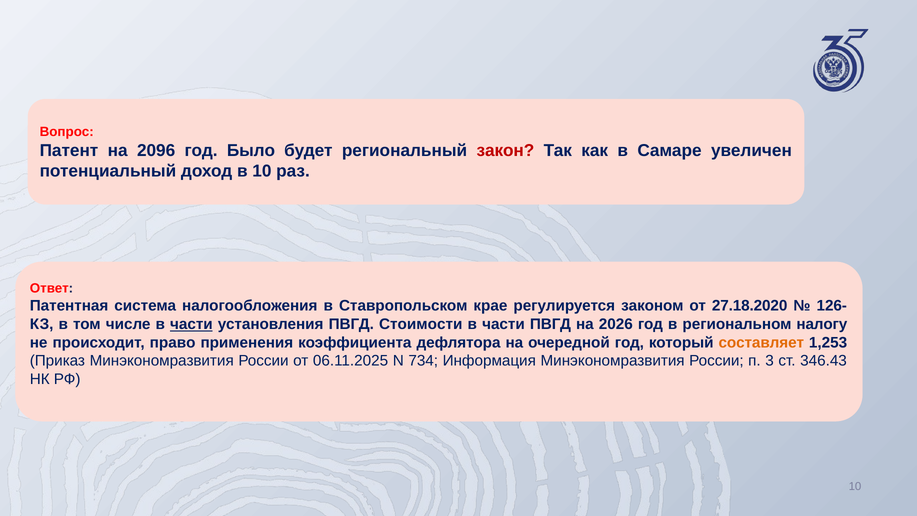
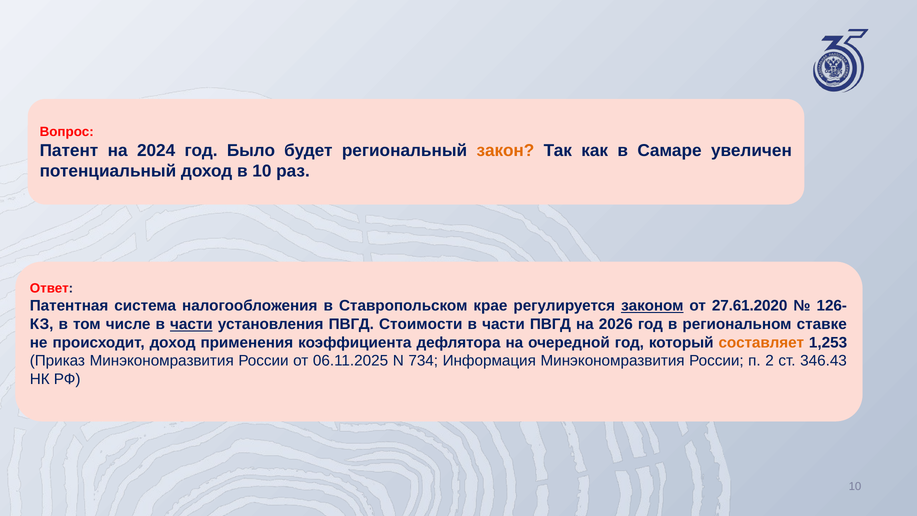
2096: 2096 -> 2024
закон colour: red -> orange
законом underline: none -> present
27.18.2020: 27.18.2020 -> 27.61.2020
налогу: налогу -> ставке
происходит право: право -> доход
3: 3 -> 2
